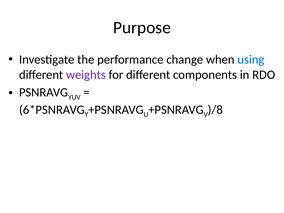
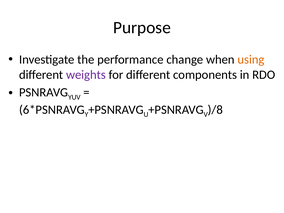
using colour: blue -> orange
